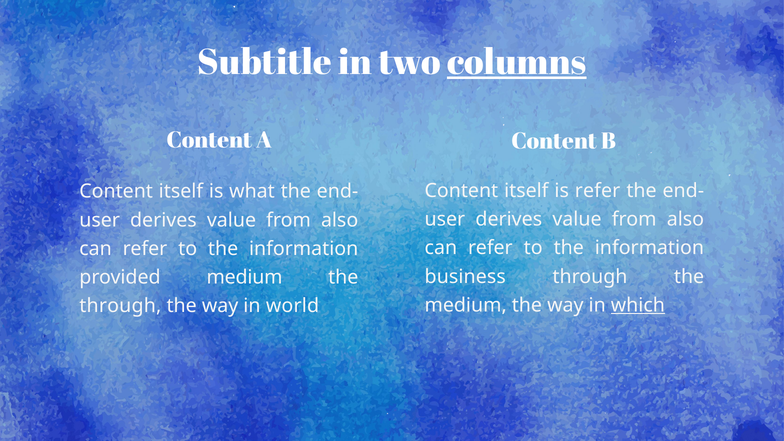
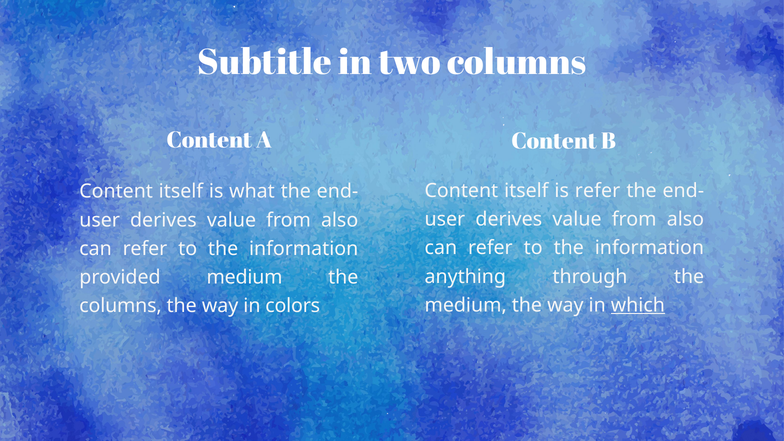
columns at (517, 62) underline: present -> none
business: business -> anything
through at (120, 306): through -> columns
world: world -> colors
